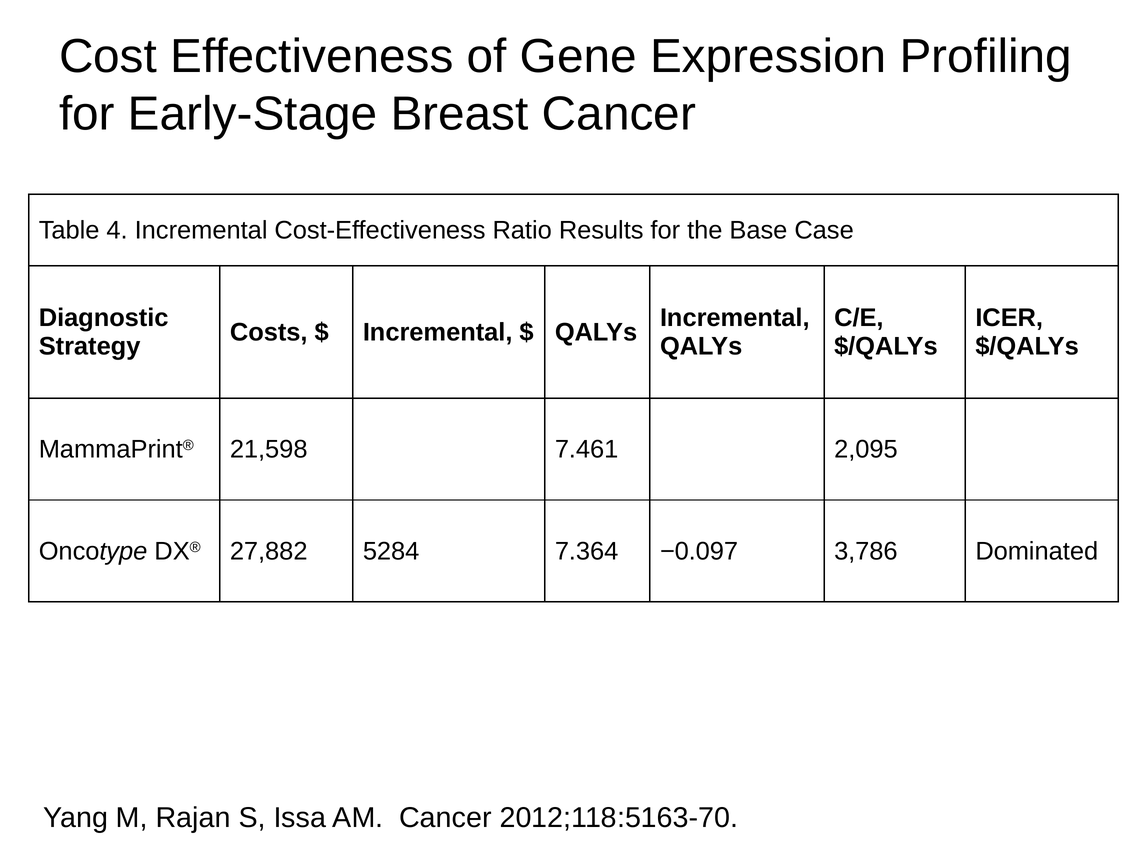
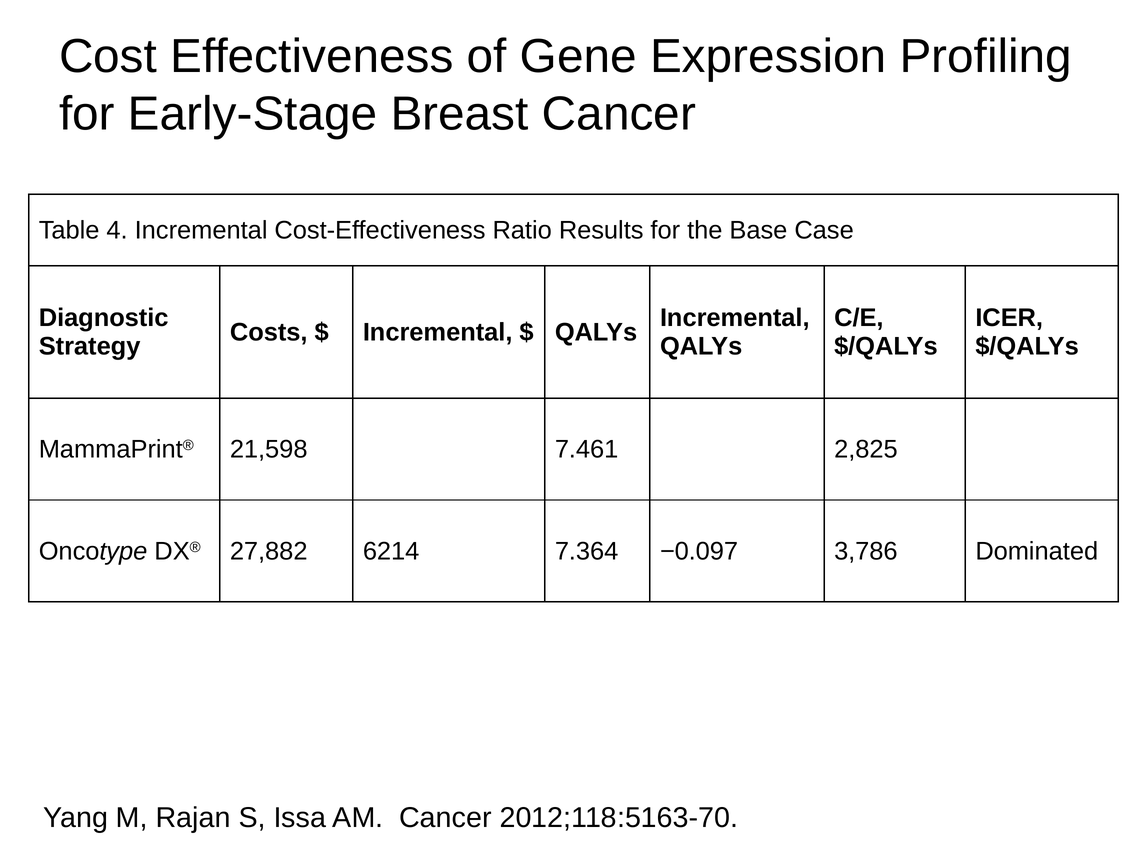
2,095: 2,095 -> 2,825
5284: 5284 -> 6214
